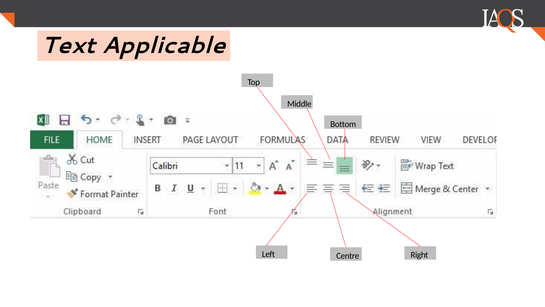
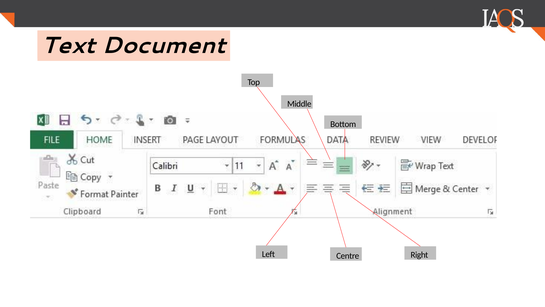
Applicable: Applicable -> Document
